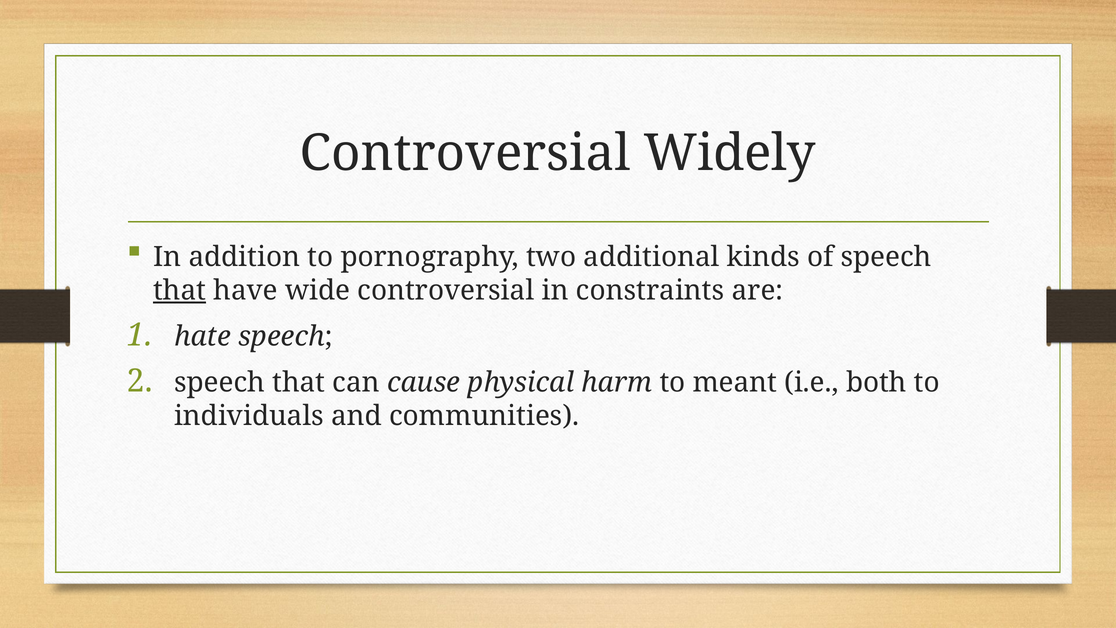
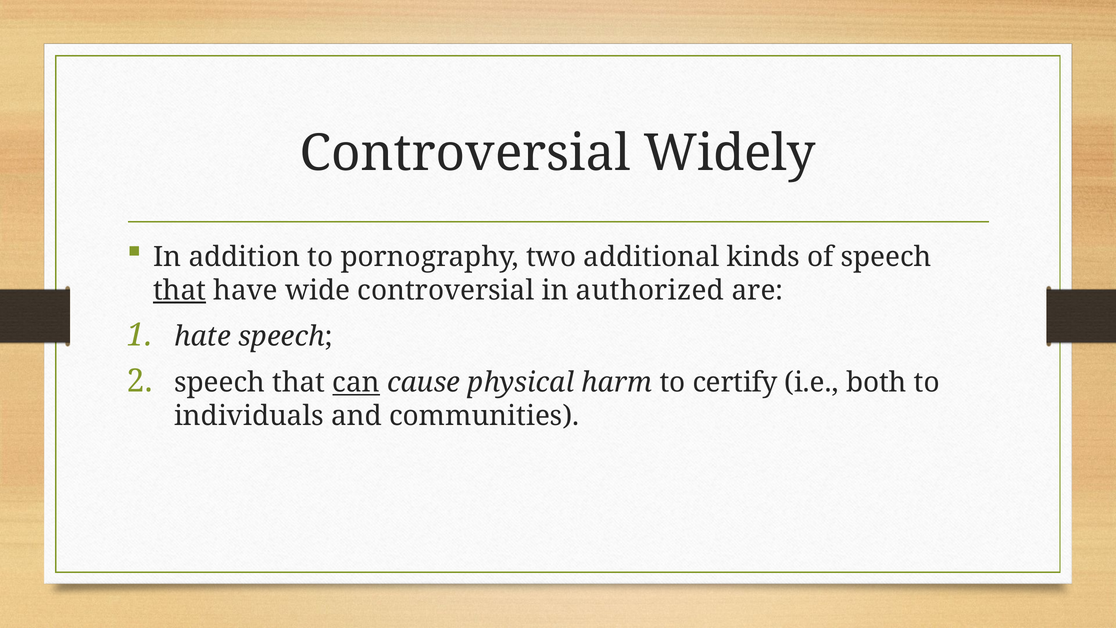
constraints: constraints -> authorized
can underline: none -> present
meant: meant -> certify
